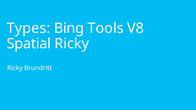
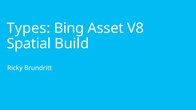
Tools: Tools -> Asset
Spatial Ricky: Ricky -> Build
